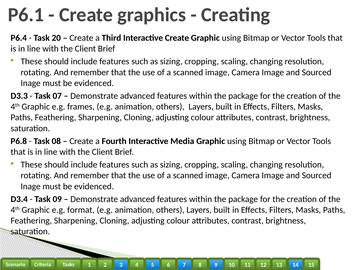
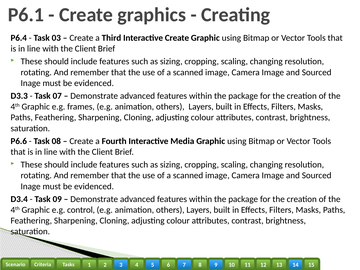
20: 20 -> 03
P6.8: P6.8 -> P6.6
format: format -> control
